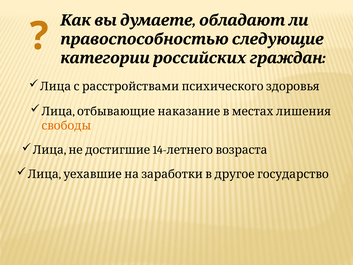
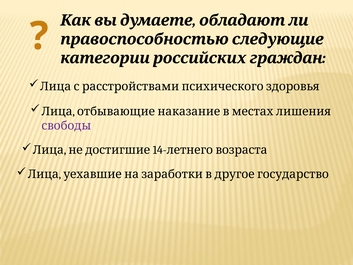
свободы colour: orange -> purple
